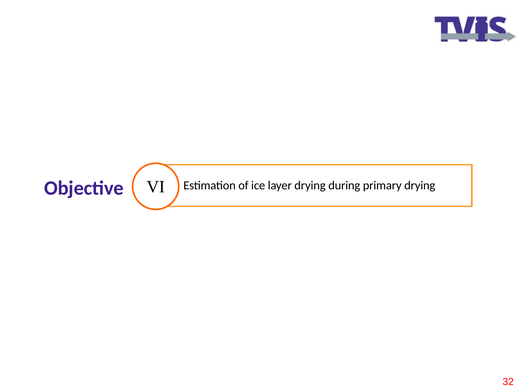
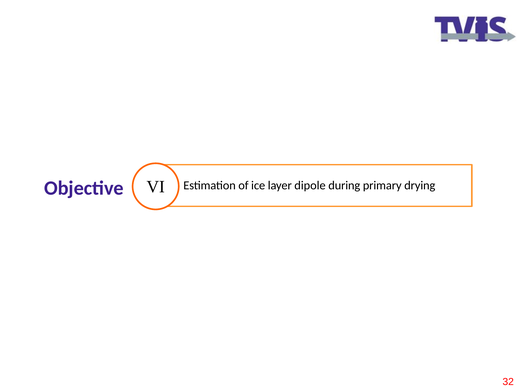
layer drying: drying -> dipole
